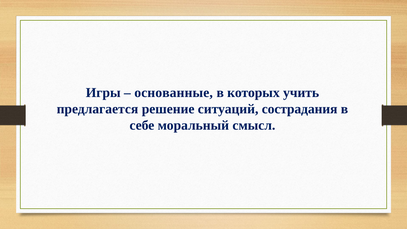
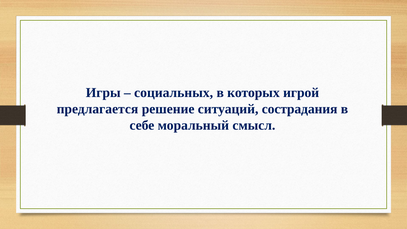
основанные: основанные -> социальных
учить: учить -> игрой
